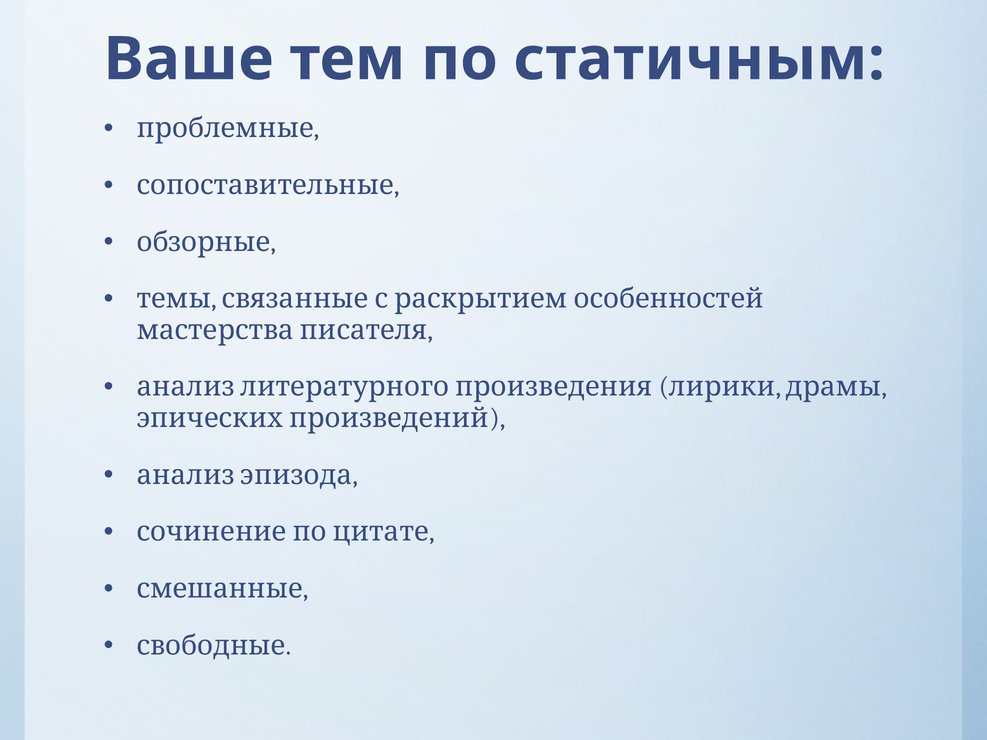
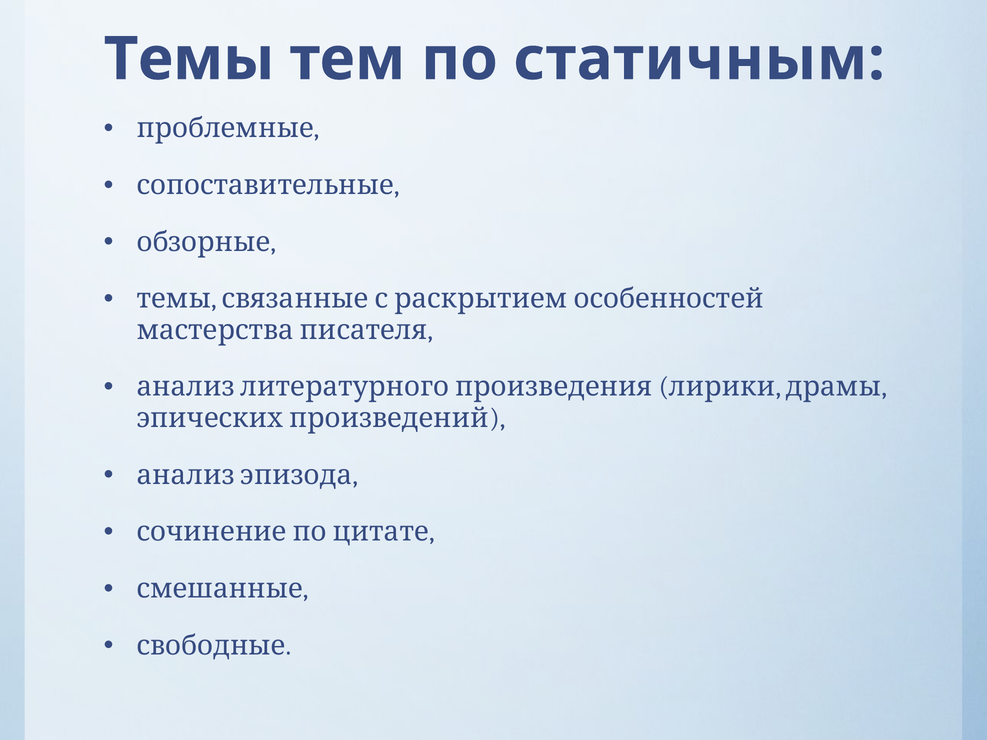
Ваше at (189, 59): Ваше -> Темы
